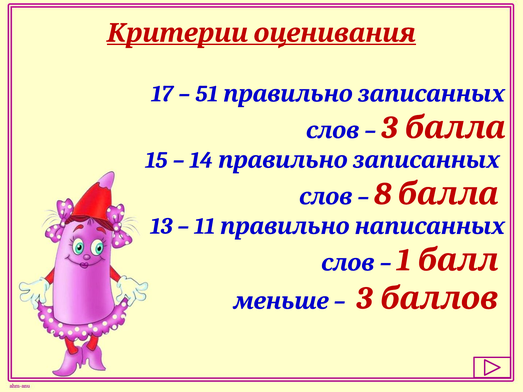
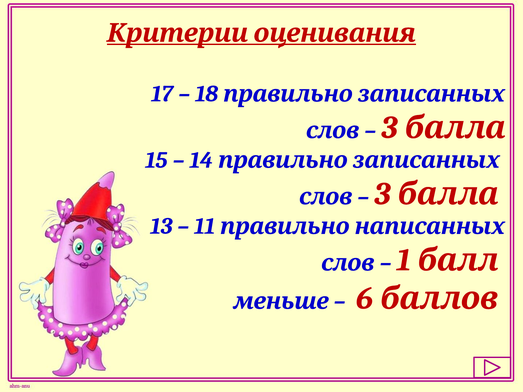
51: 51 -> 18
8 at (383, 194): 8 -> 3
меньше 3: 3 -> 6
